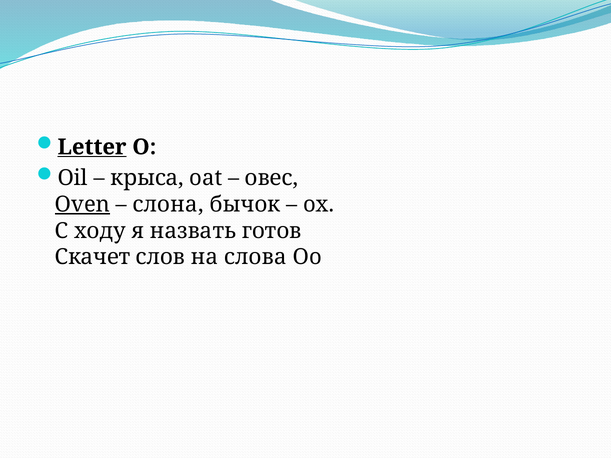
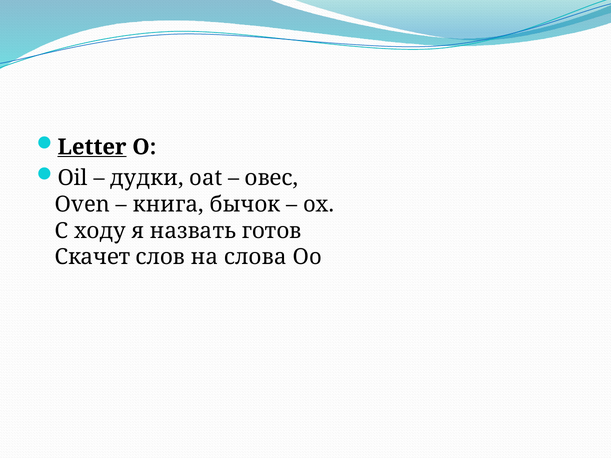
крыса: крыса -> дудки
Oven underline: present -> none
слона: слона -> книга
